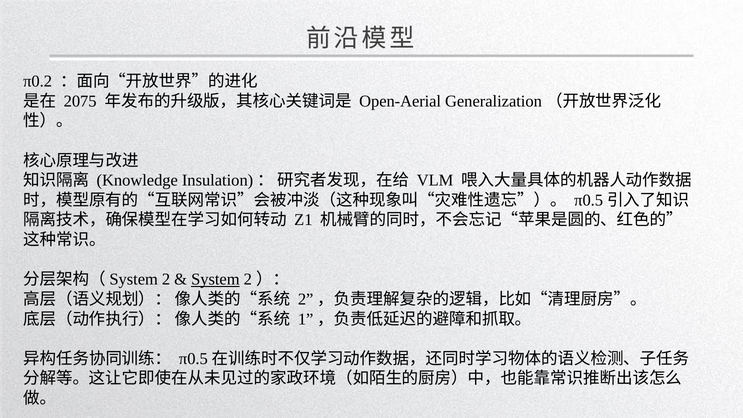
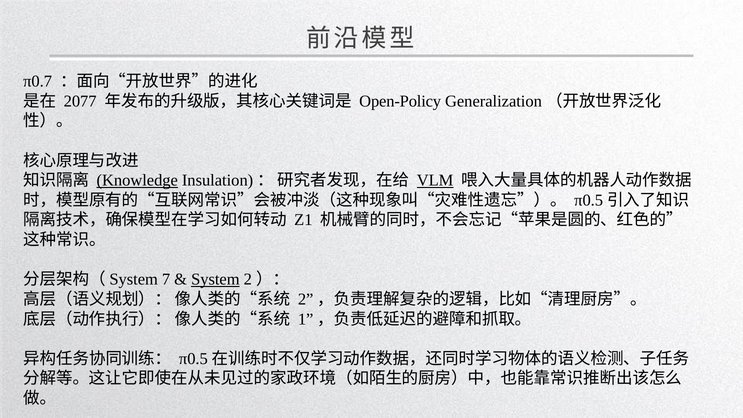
π0.2: π0.2 -> π0.7
2075: 2075 -> 2077
Open-Aerial: Open-Aerial -> Open-Policy
Knowledge underline: none -> present
VLM underline: none -> present
2 at (166, 279): 2 -> 7
